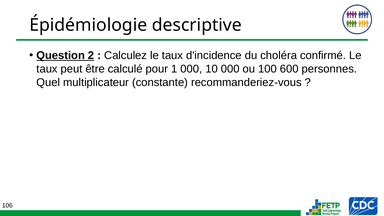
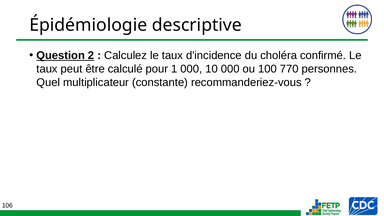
600: 600 -> 770
